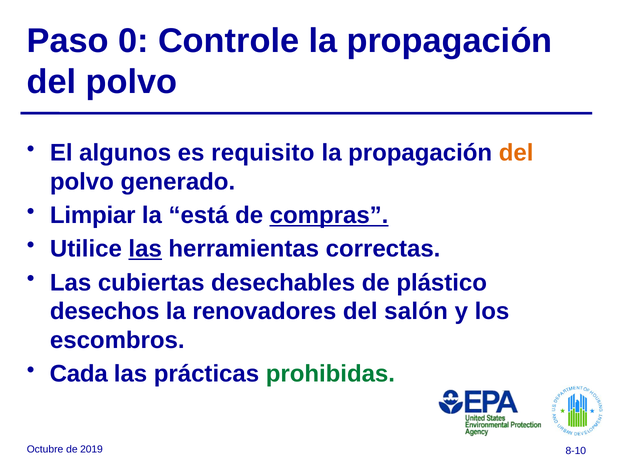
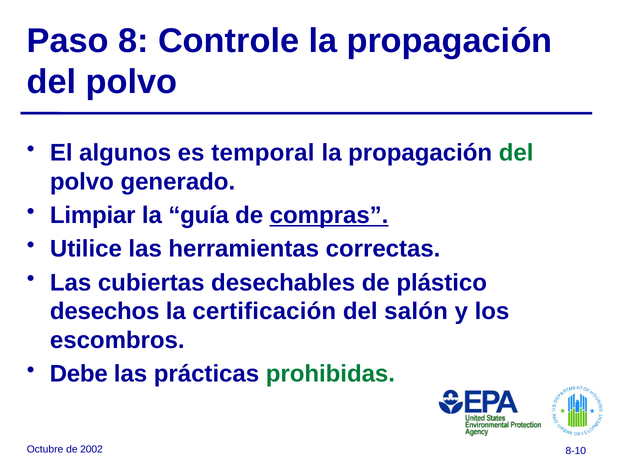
0: 0 -> 8
requisito: requisito -> temporal
del at (516, 153) colour: orange -> green
está: está -> guía
las at (145, 249) underline: present -> none
renovadores: renovadores -> certificación
Cada: Cada -> Debe
2019: 2019 -> 2002
